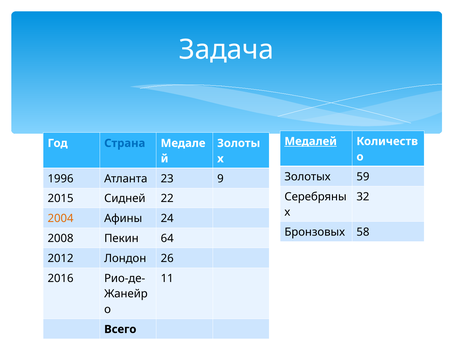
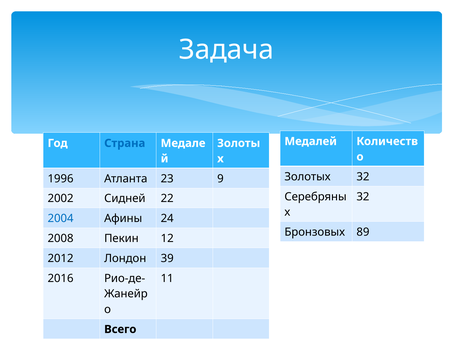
Медалей underline: present -> none
Золотых 59: 59 -> 32
2015: 2015 -> 2002
2004 colour: orange -> blue
58: 58 -> 89
64: 64 -> 12
26: 26 -> 39
